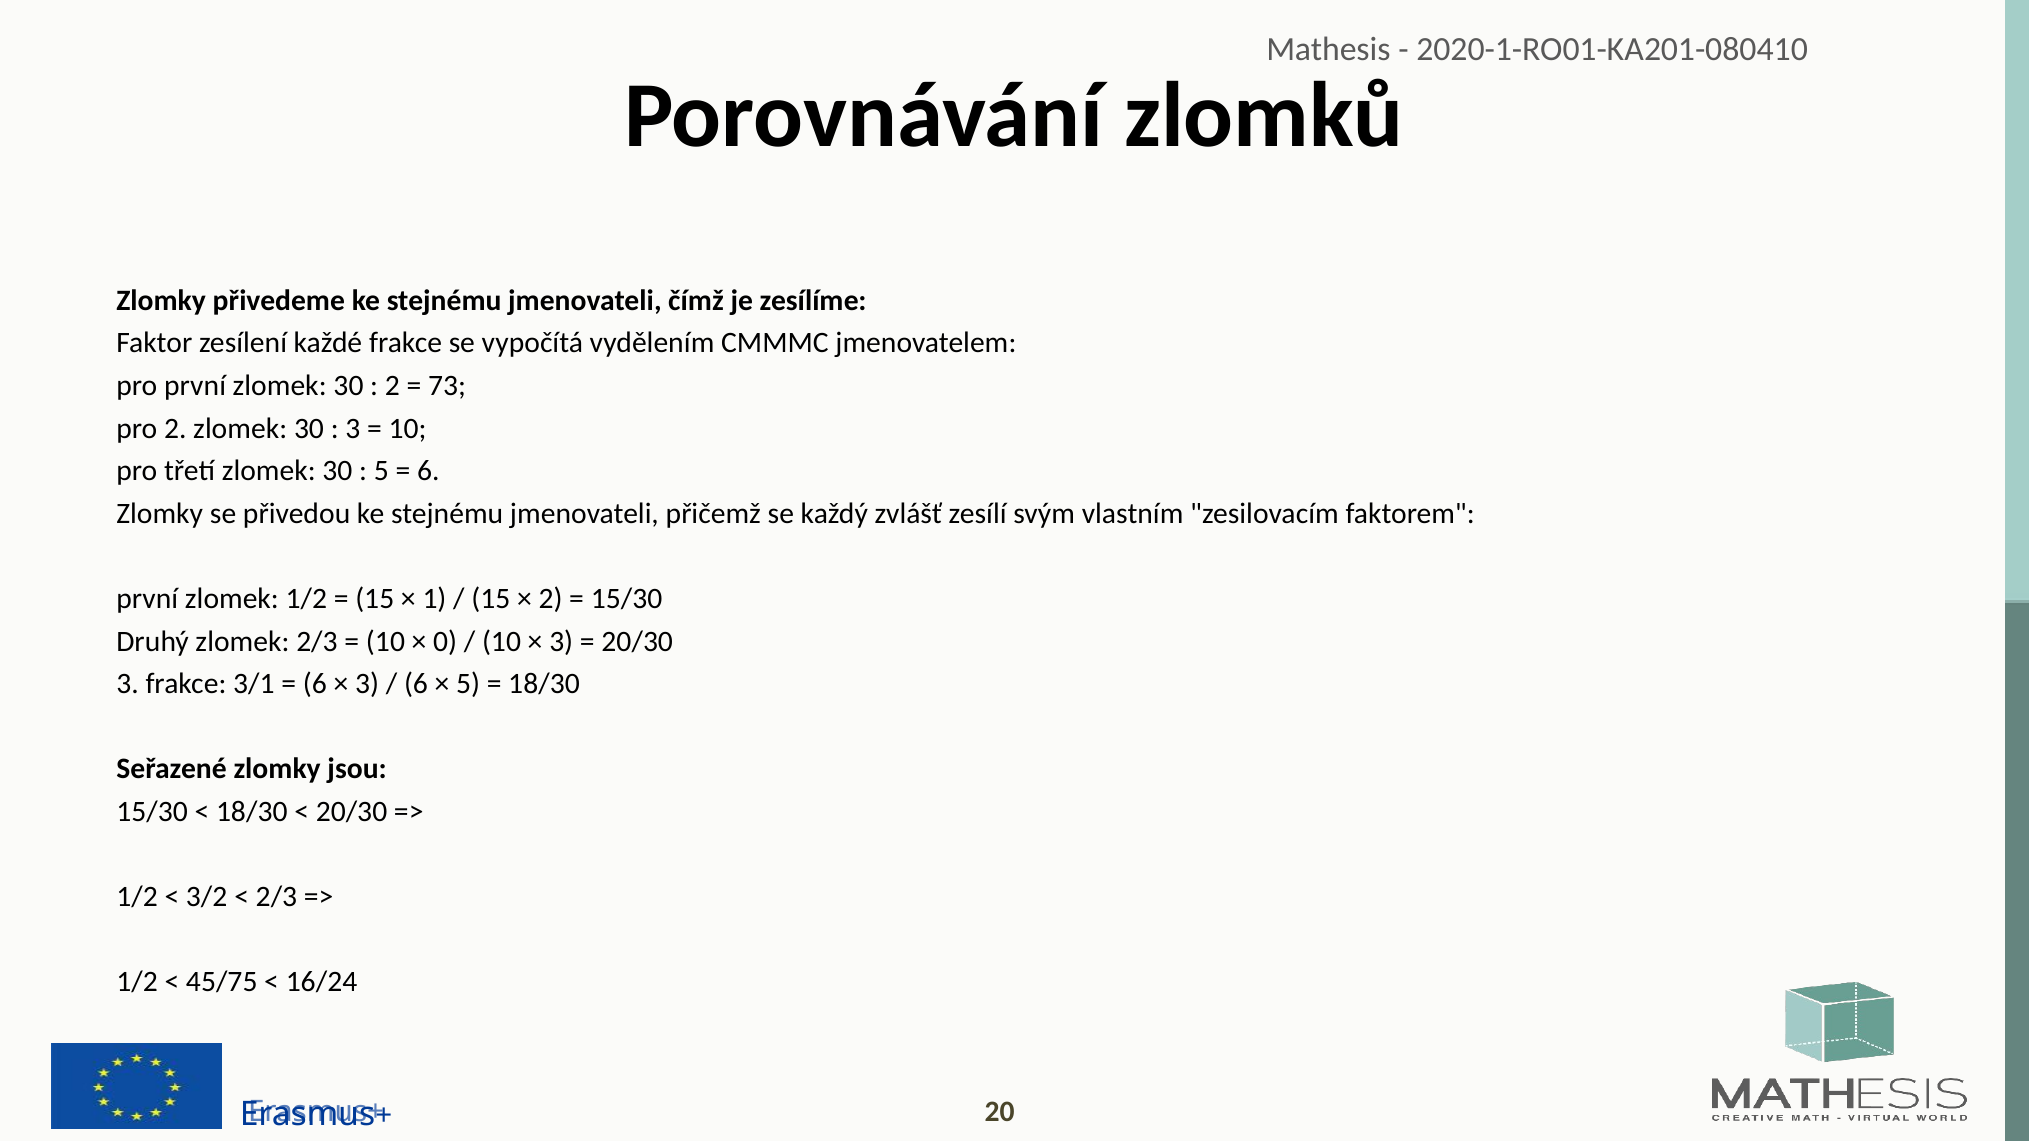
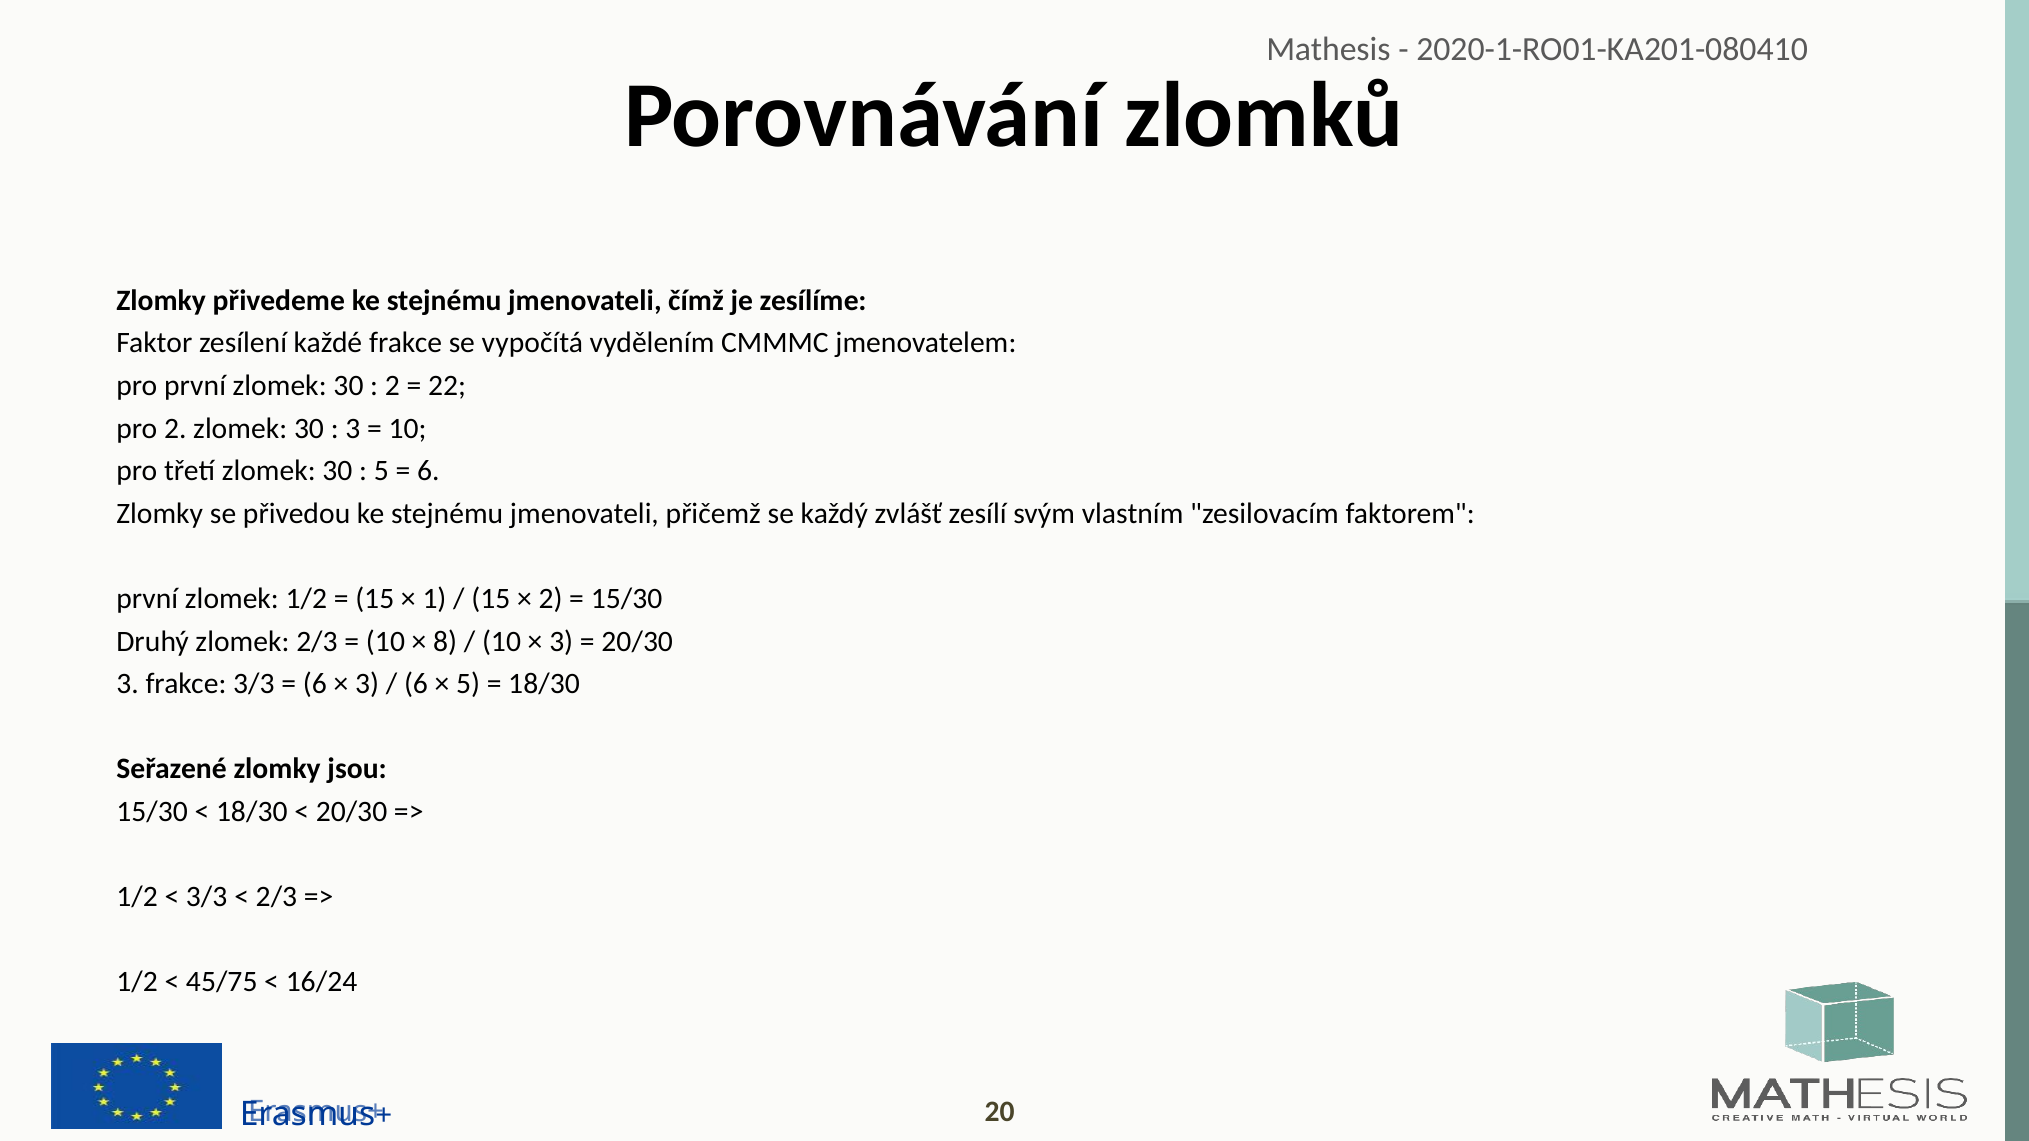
73: 73 -> 22
0: 0 -> 8
frakce 3/1: 3/1 -> 3/3
3/2 at (207, 897): 3/2 -> 3/3
